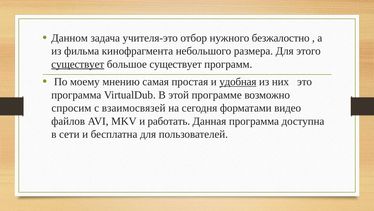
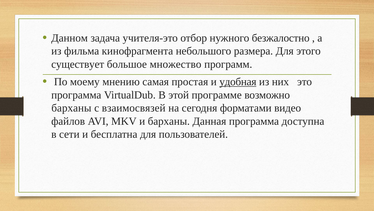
существует at (78, 64) underline: present -> none
большое существует: существует -> множество
спросим at (71, 108): спросим -> барханы
и работать: работать -> барханы
